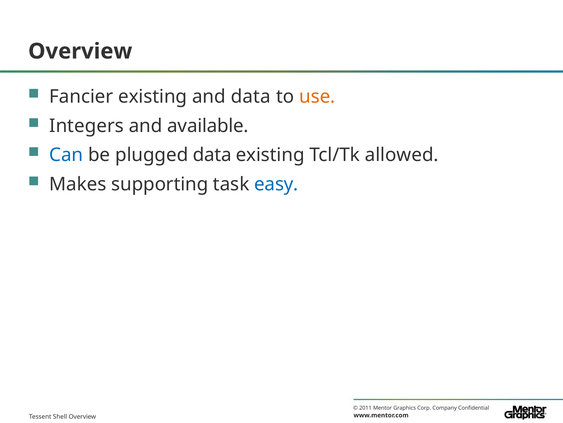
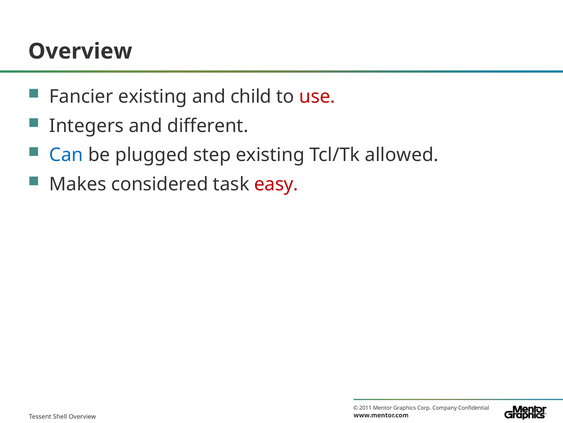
and data: data -> child
use colour: orange -> red
available: available -> different
plugged data: data -> step
supporting: supporting -> considered
easy colour: blue -> red
